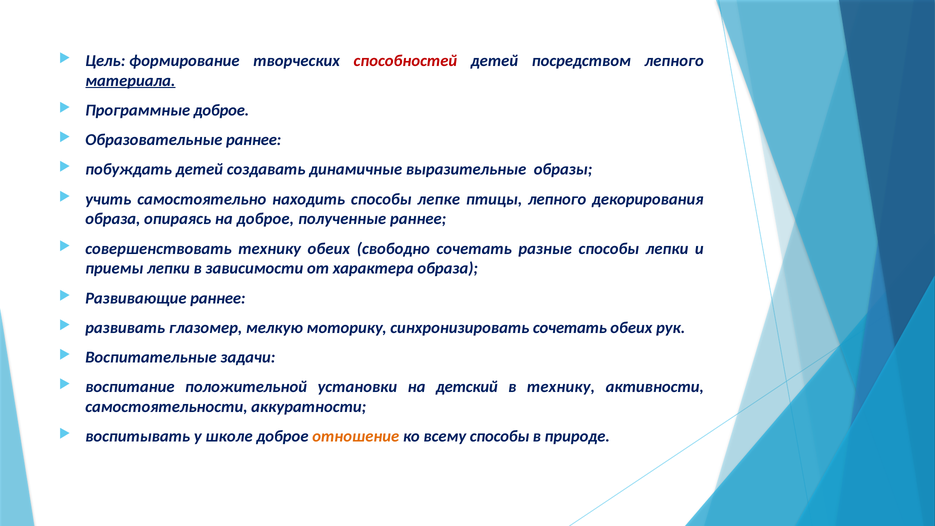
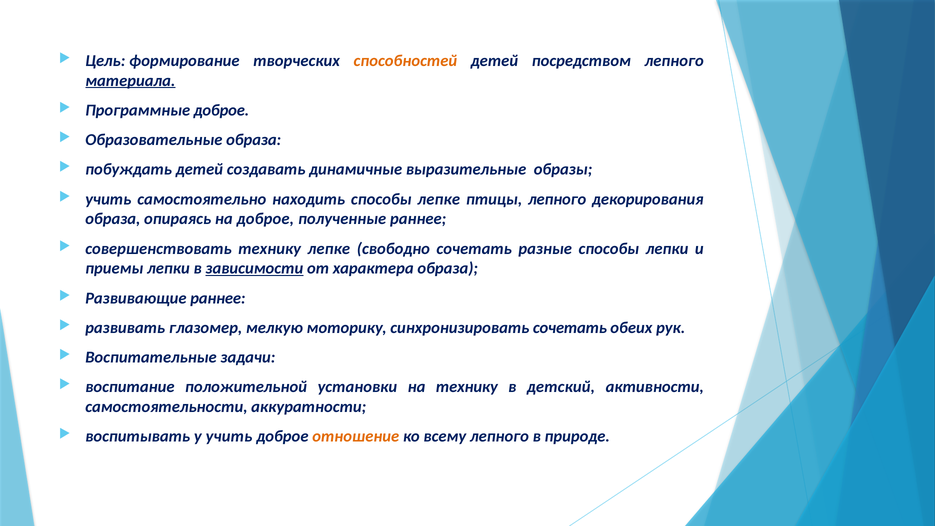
способностей colour: red -> orange
Образовательные раннее: раннее -> образа
технику обеих: обеих -> лепке
зависимости underline: none -> present
на детский: детский -> технику
в технику: технику -> детский
у школе: школе -> учить
всему способы: способы -> лепного
